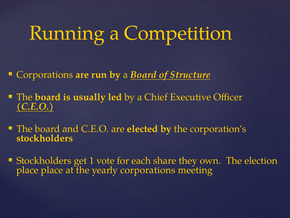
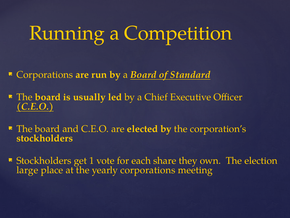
Structure: Structure -> Standard
place at (27, 170): place -> large
